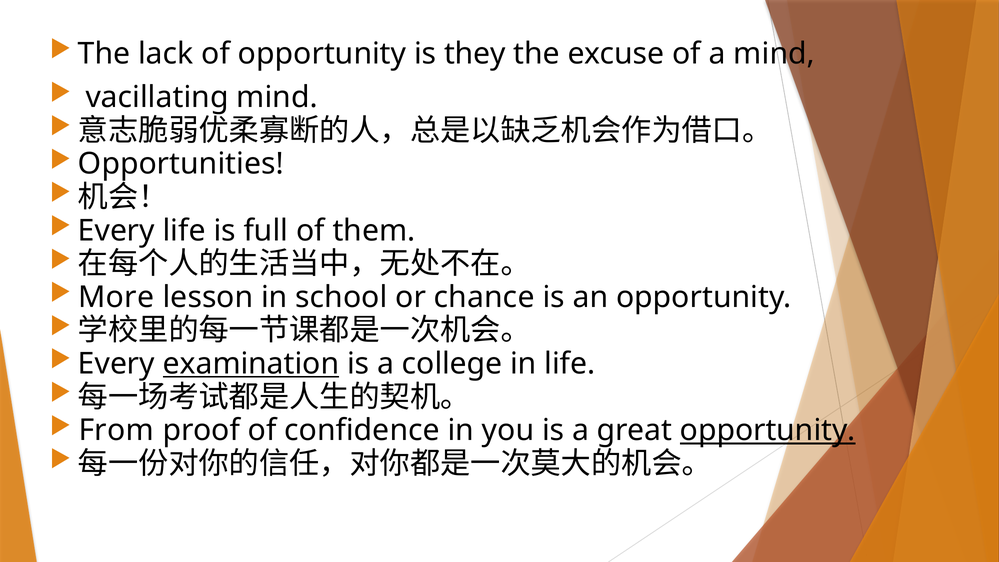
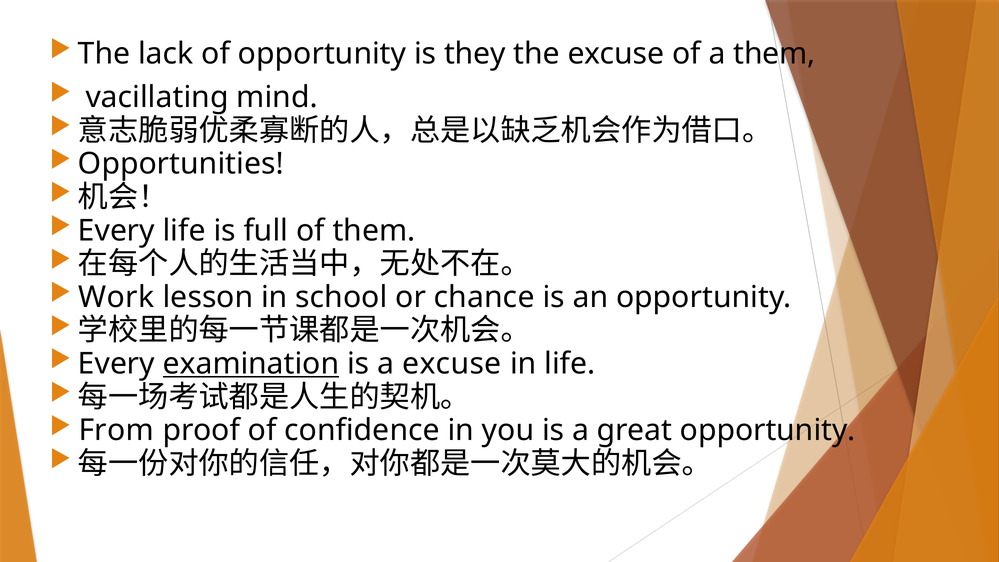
a mind: mind -> them
More: More -> Work
a college: college -> excuse
opportunity at (768, 430) underline: present -> none
